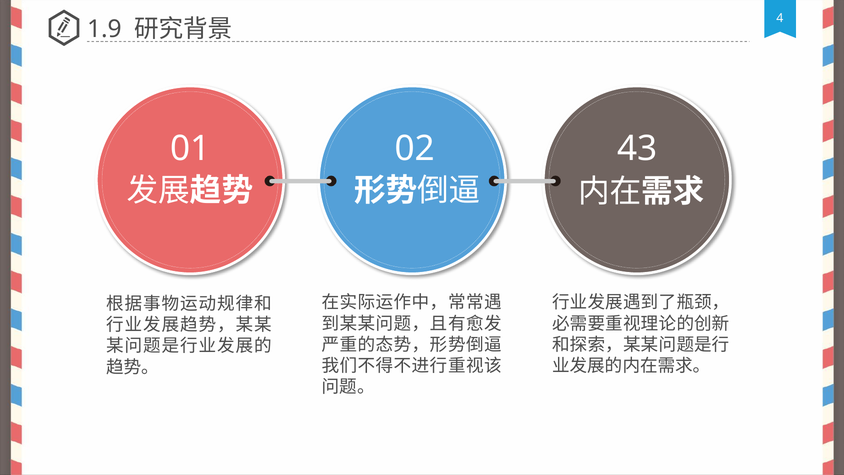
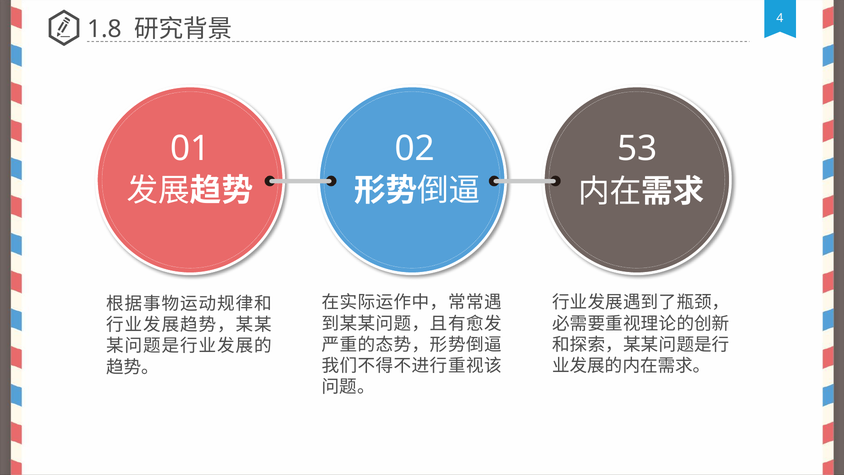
1.9: 1.9 -> 1.8
43: 43 -> 53
